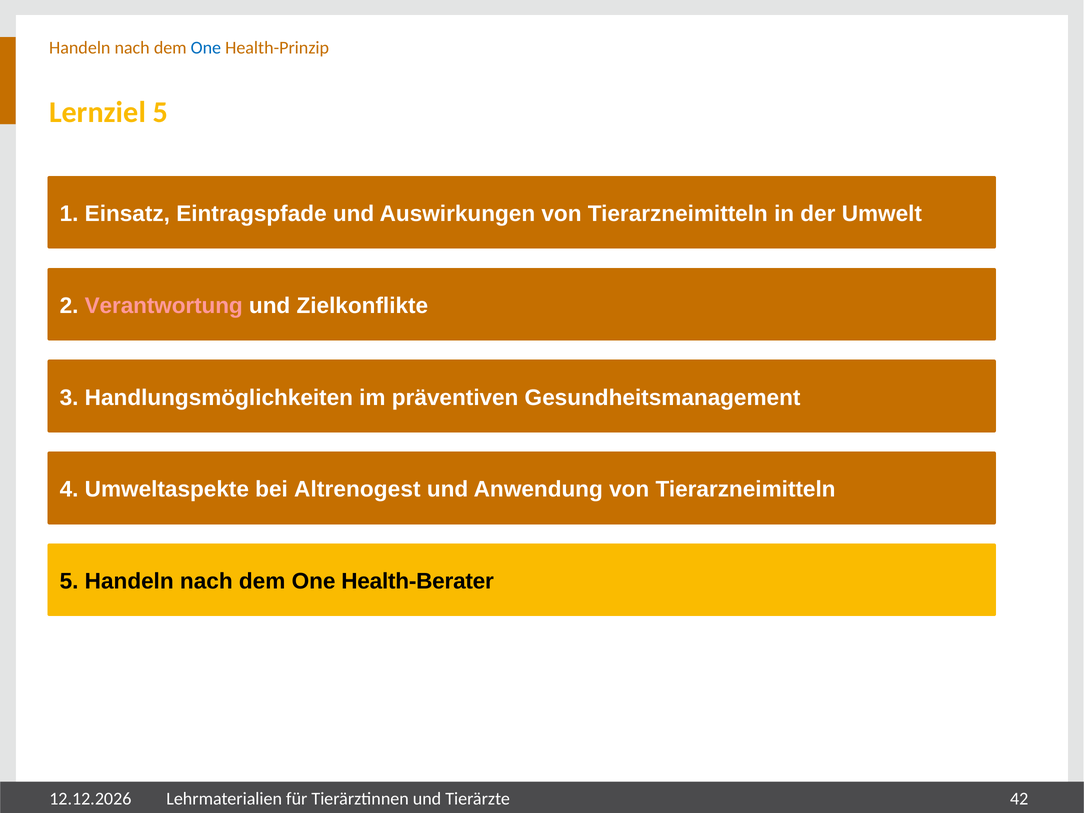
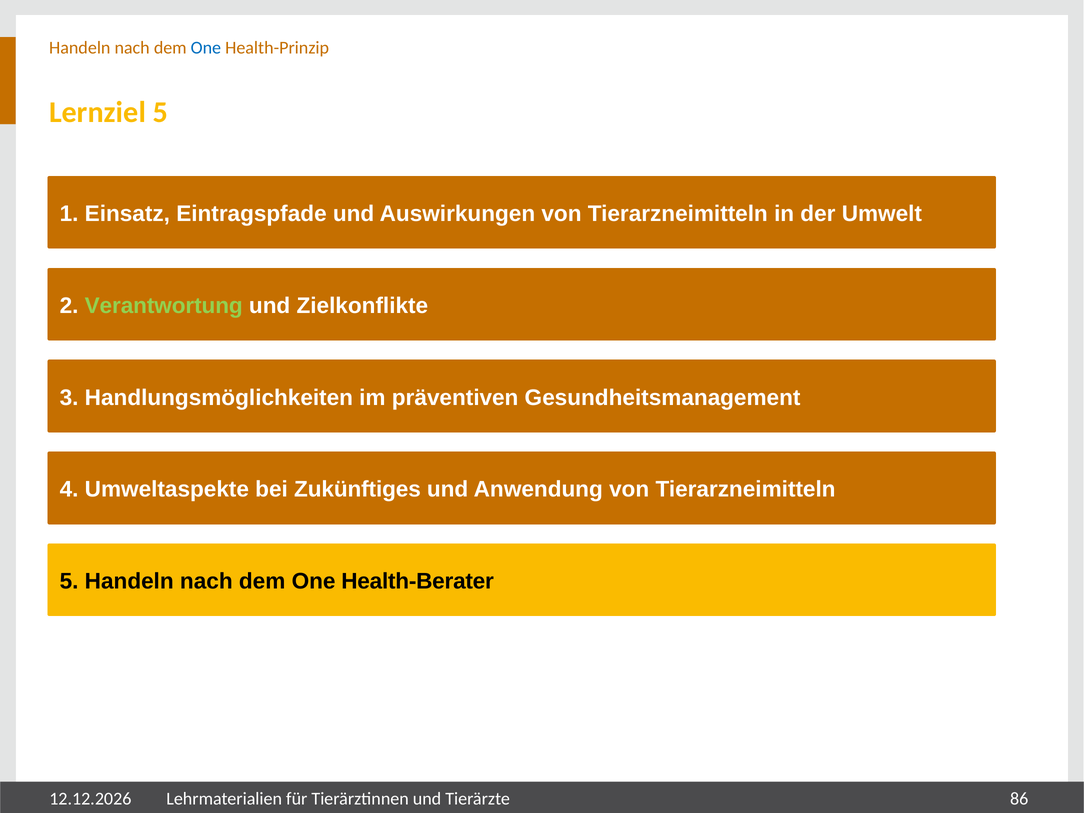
Verantwortung colour: pink -> light green
Altrenogest: Altrenogest -> Zukünftiges
42: 42 -> 86
